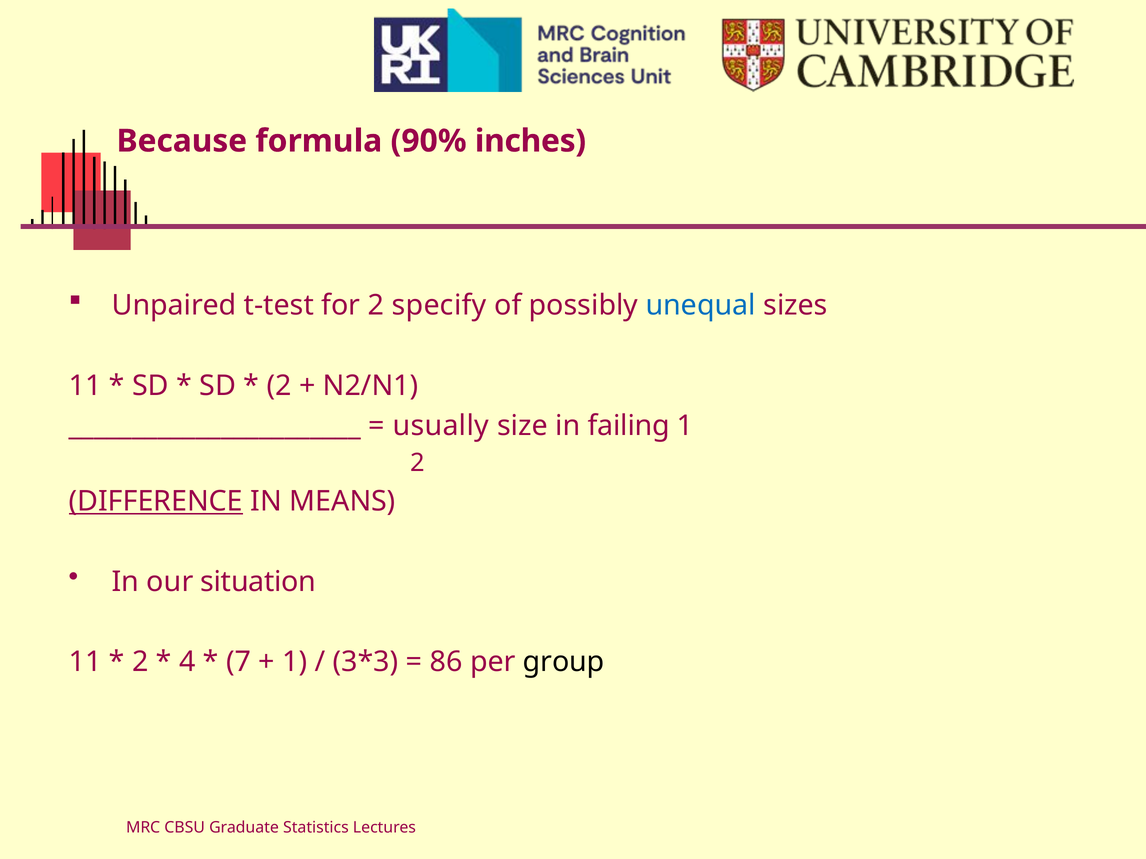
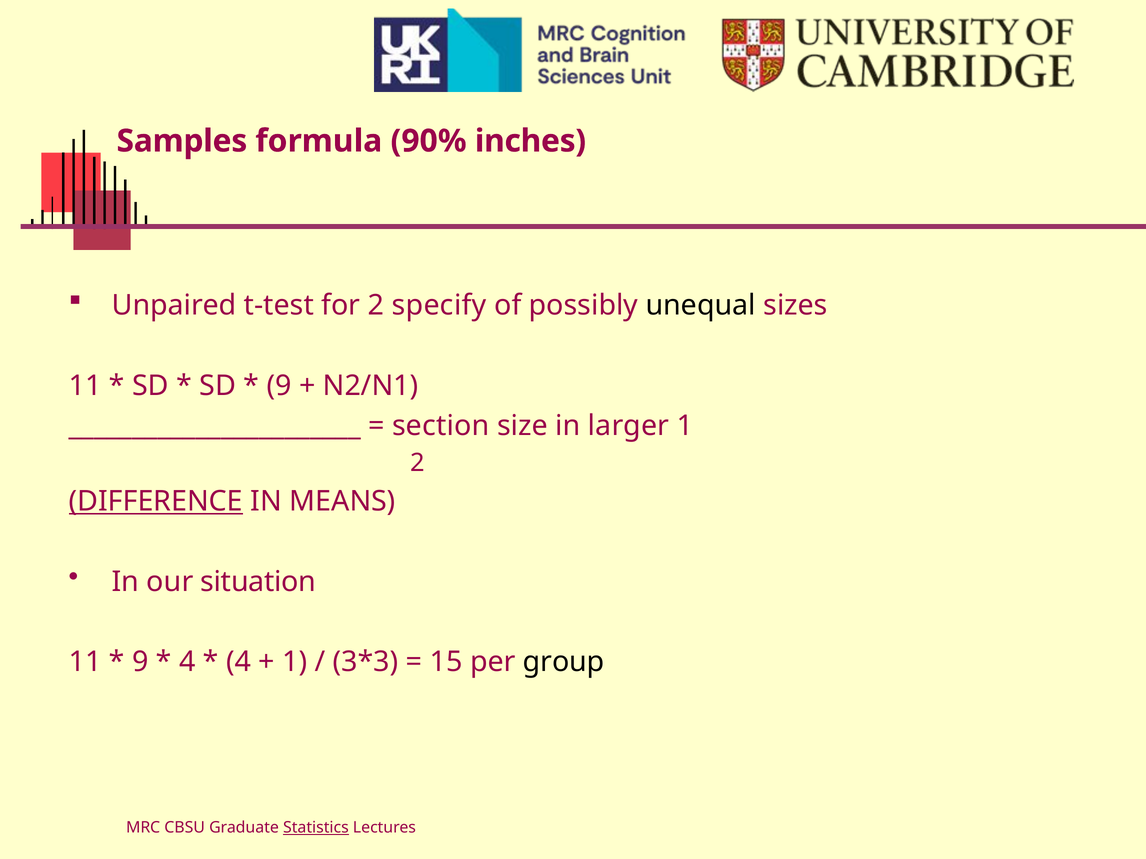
Because: Because -> Samples
unequal colour: blue -> black
2 at (279, 386): 2 -> 9
usually: usually -> section
failing: failing -> larger
2 at (140, 662): 2 -> 9
7 at (239, 662): 7 -> 4
86: 86 -> 15
Statistics underline: none -> present
